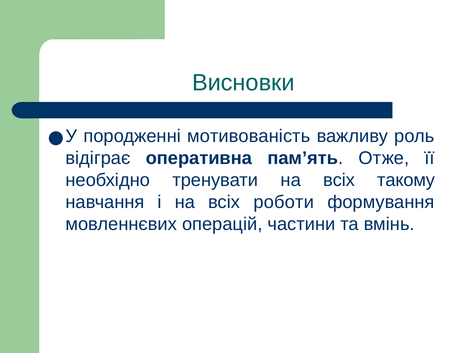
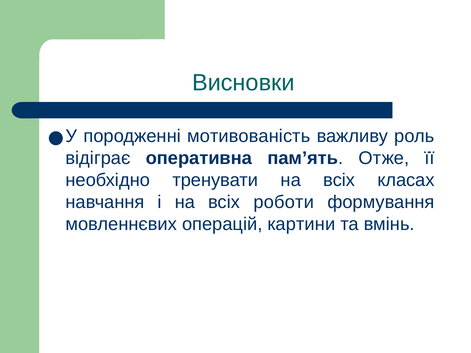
такому: такому -> класах
частини: частини -> картини
